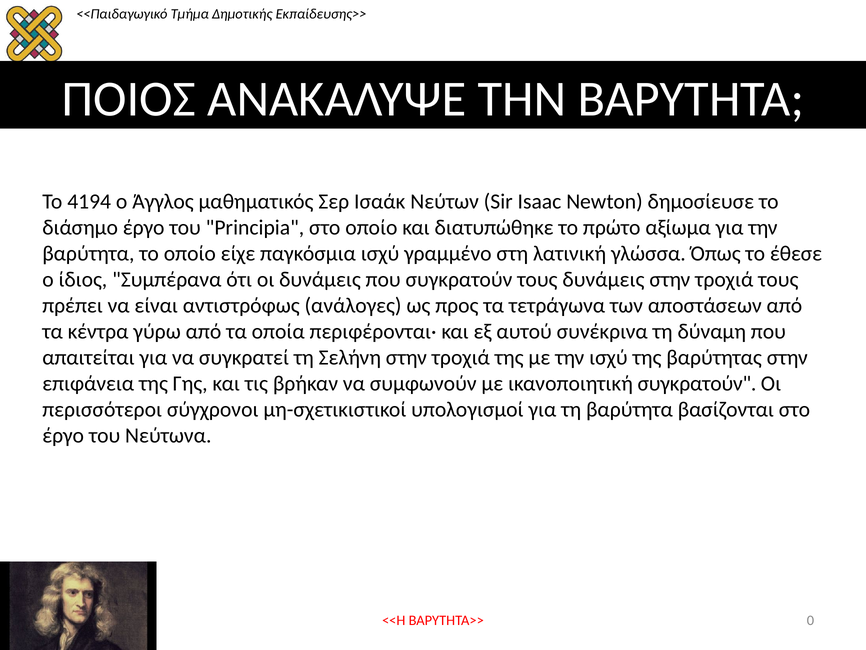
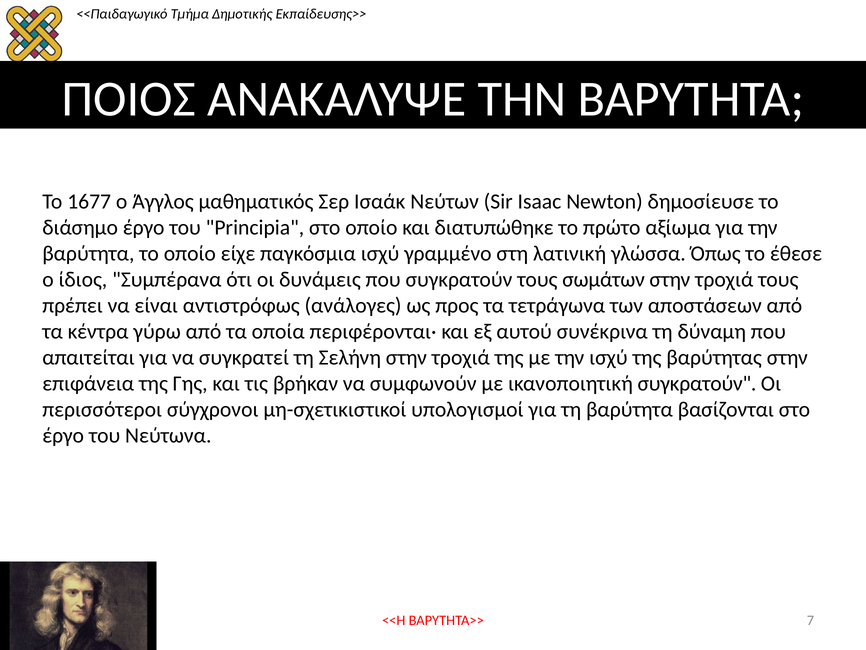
4194: 4194 -> 1677
τους δυνάμεις: δυνάμεις -> σωμάτων
0: 0 -> 7
